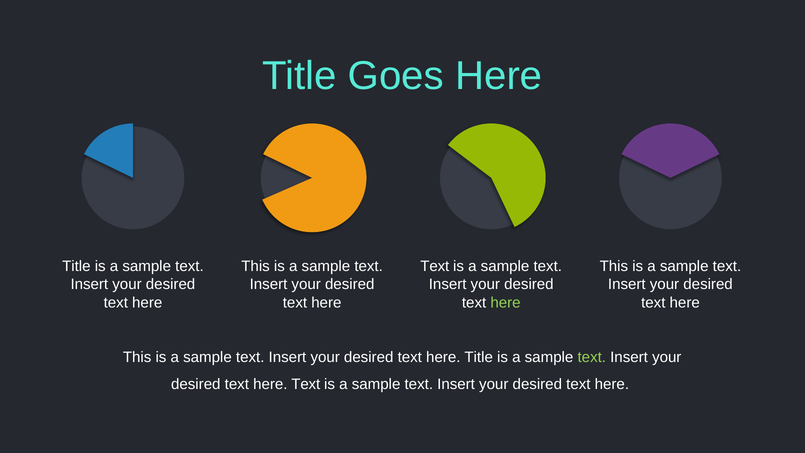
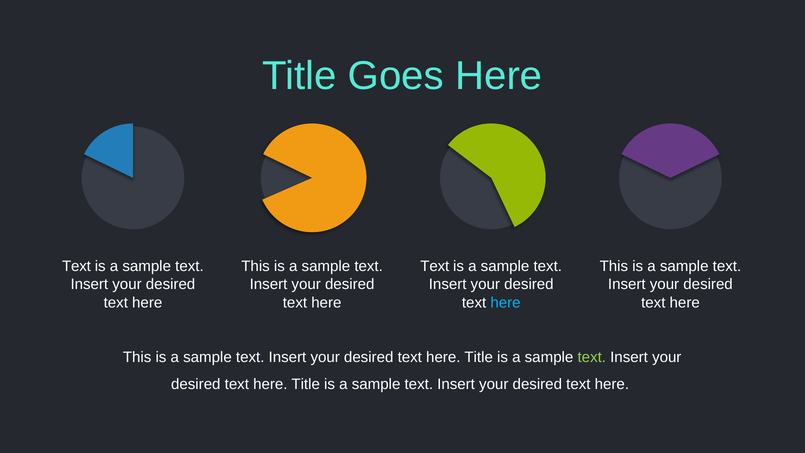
Title at (76, 266): Title -> Text
here at (506, 302) colour: light green -> light blue
Text at (306, 384): Text -> Title
